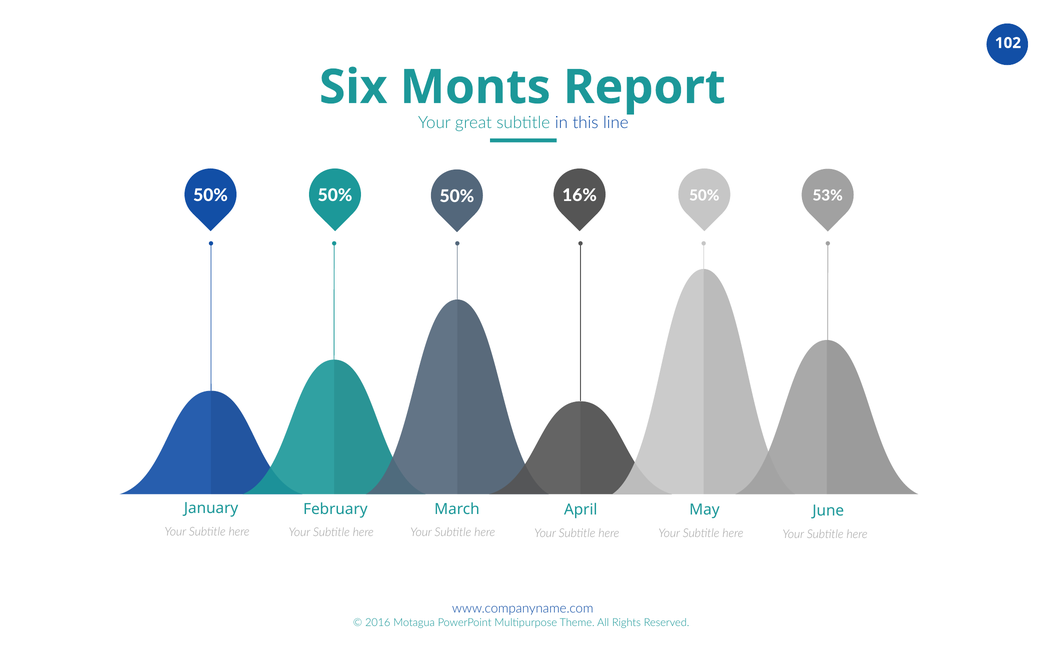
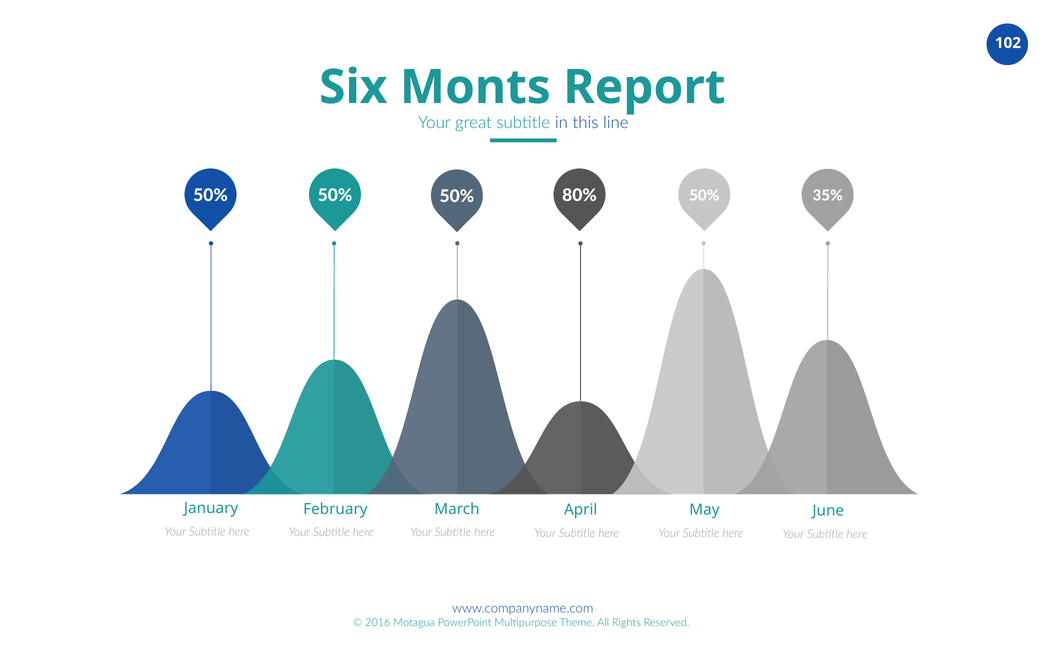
16%: 16% -> 80%
53%: 53% -> 35%
